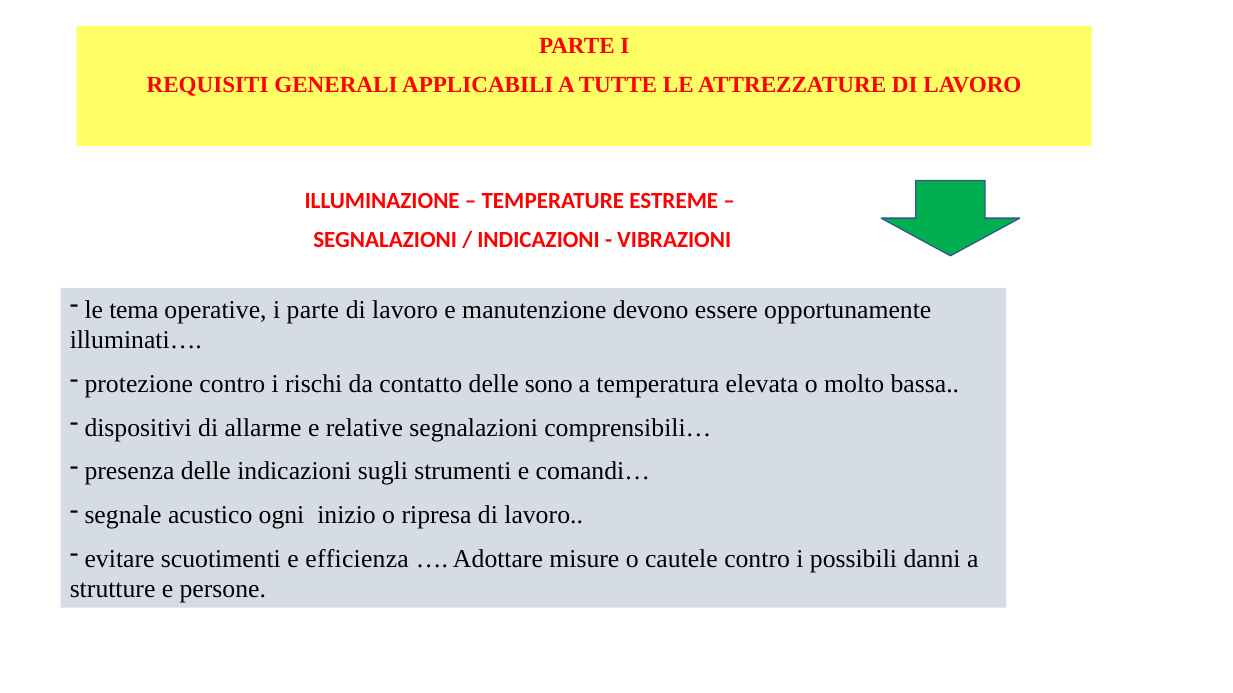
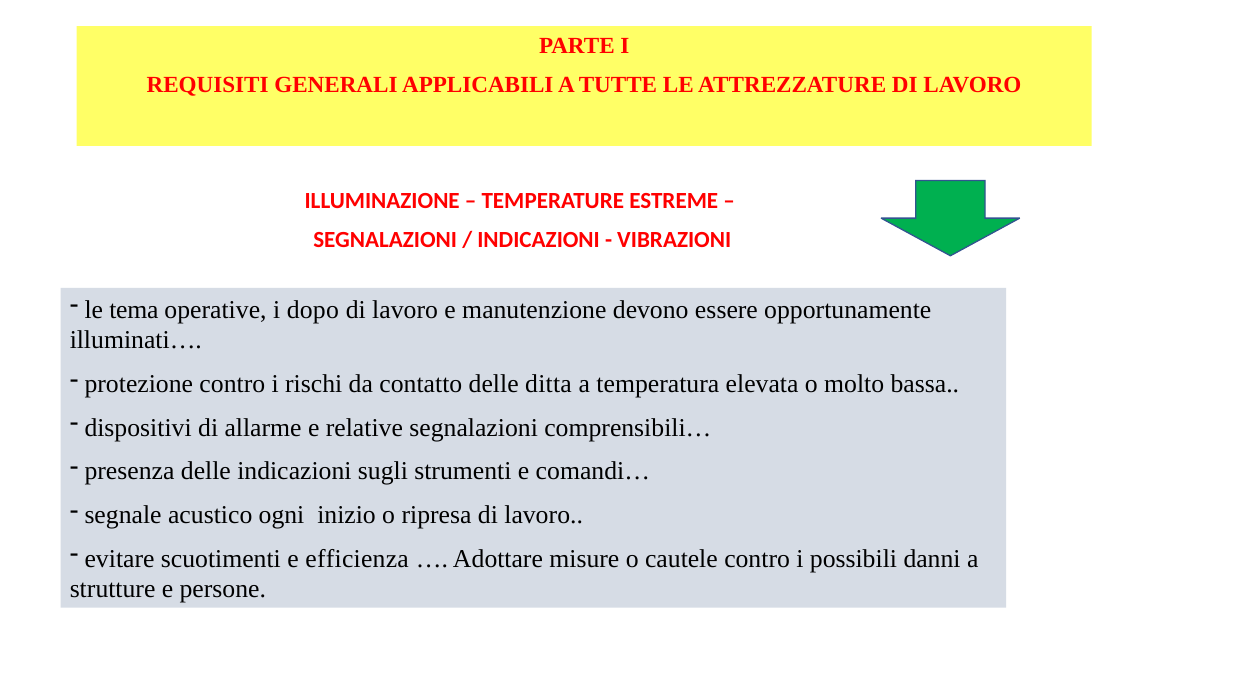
i parte: parte -> dopo
sono: sono -> ditta
